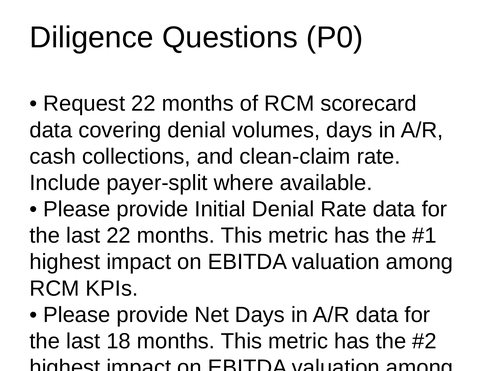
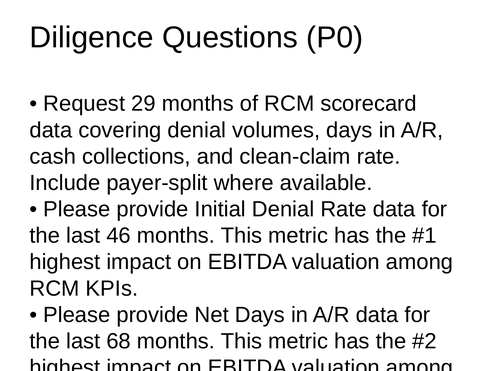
Request 22: 22 -> 29
last 22: 22 -> 46
18: 18 -> 68
